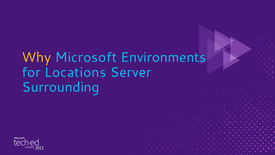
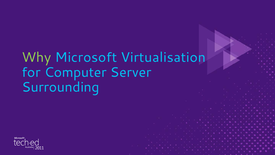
Why colour: yellow -> light green
Environments: Environments -> Virtualisation
Locations: Locations -> Computer
